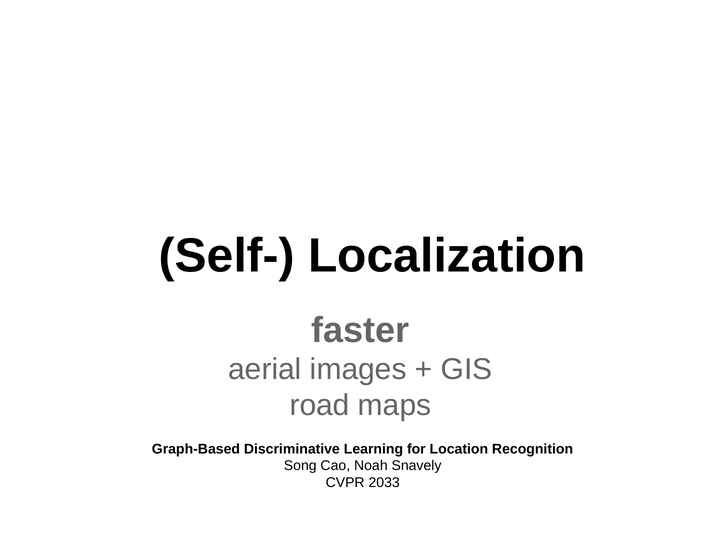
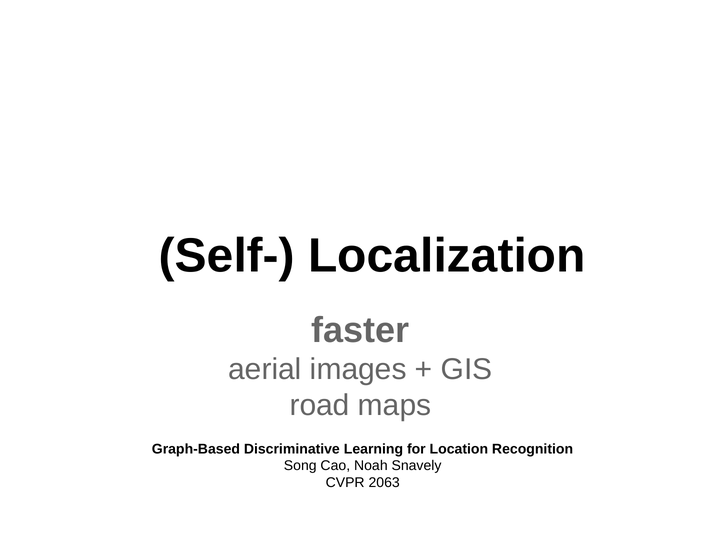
2033: 2033 -> 2063
